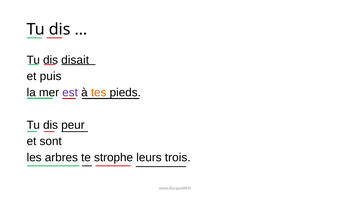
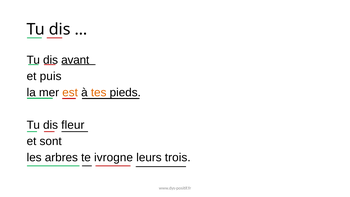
disait: disait -> avant
est colour: purple -> orange
peur: peur -> fleur
strophe: strophe -> ivrogne
